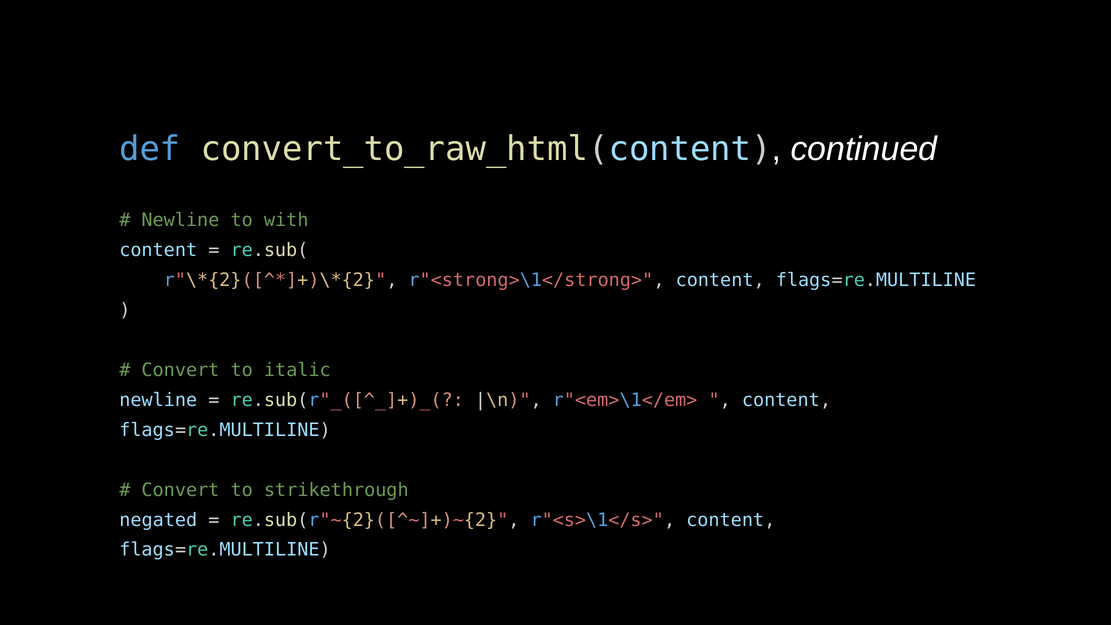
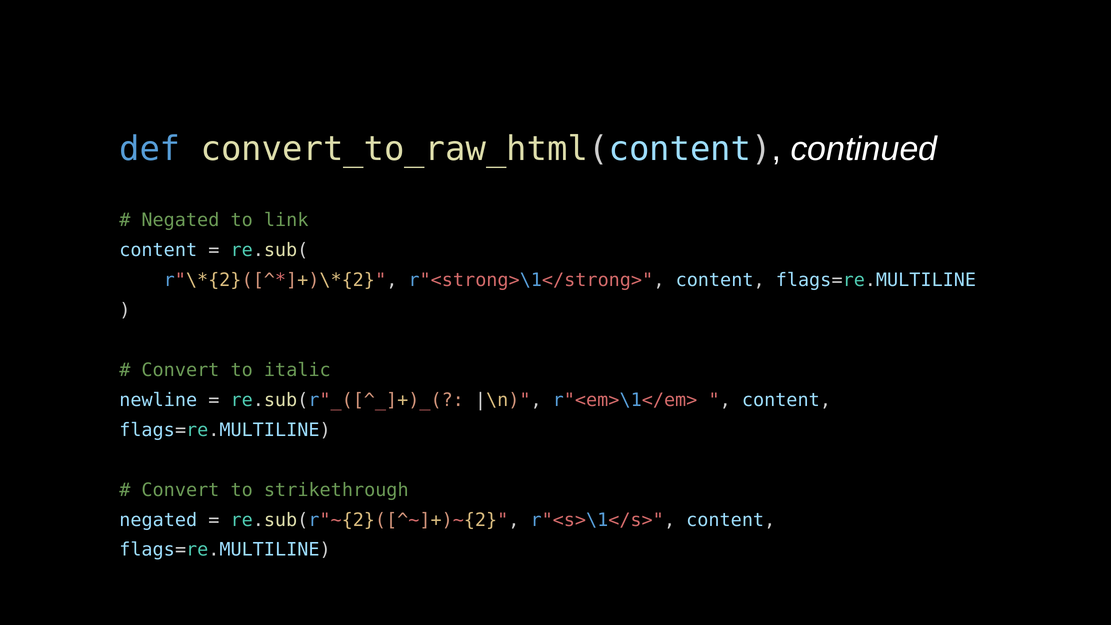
Newline at (180, 220): Newline -> Negated
with: with -> link
